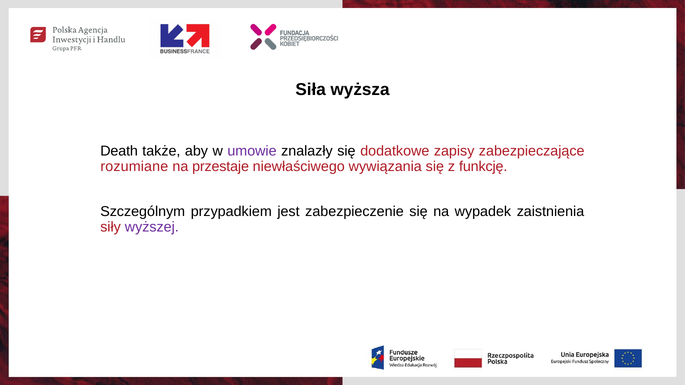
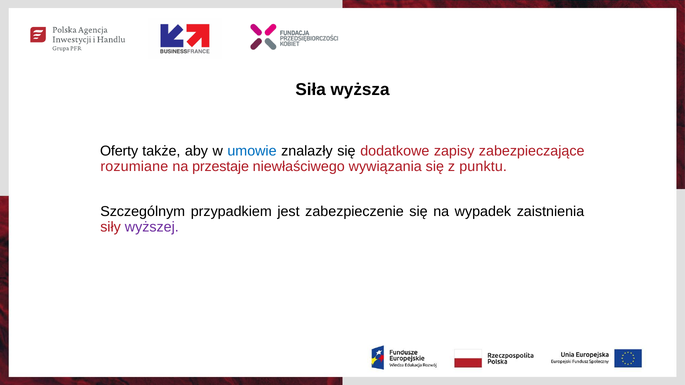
Death: Death -> Oferty
umowie colour: purple -> blue
funkcję: funkcję -> punktu
